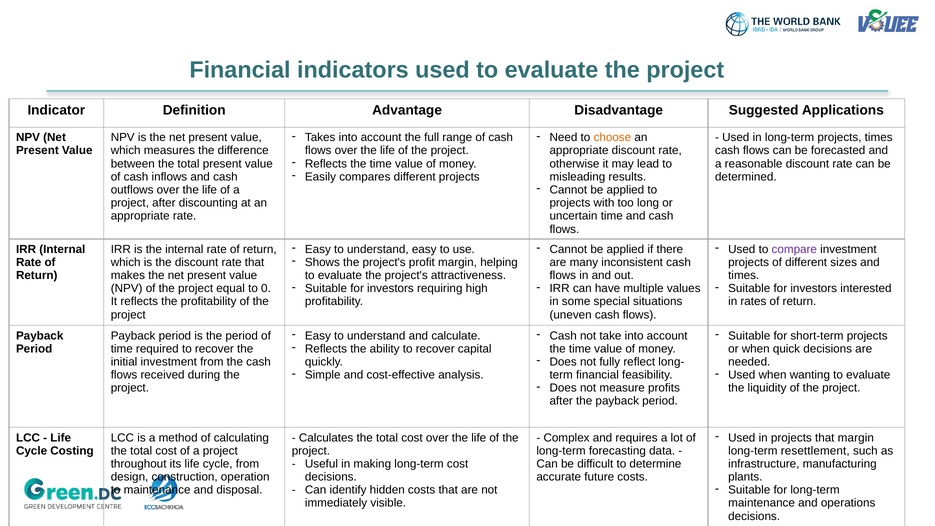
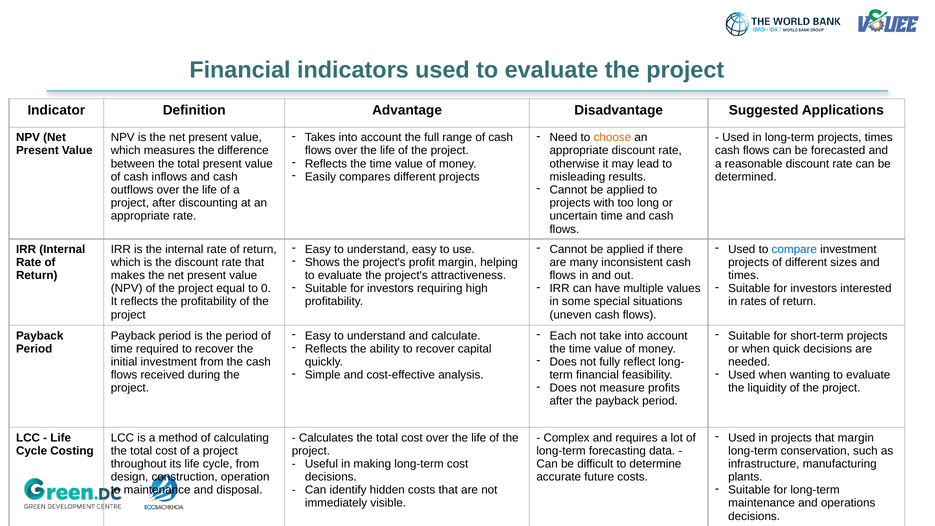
compare colour: purple -> blue
Cash at (563, 336): Cash -> Each
resettlement: resettlement -> conservation
